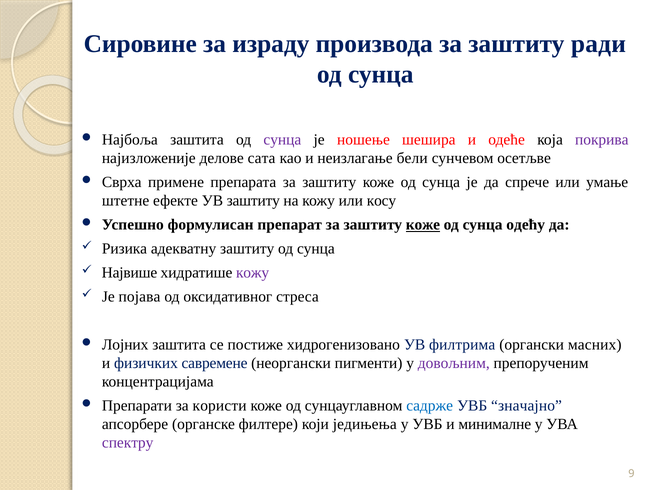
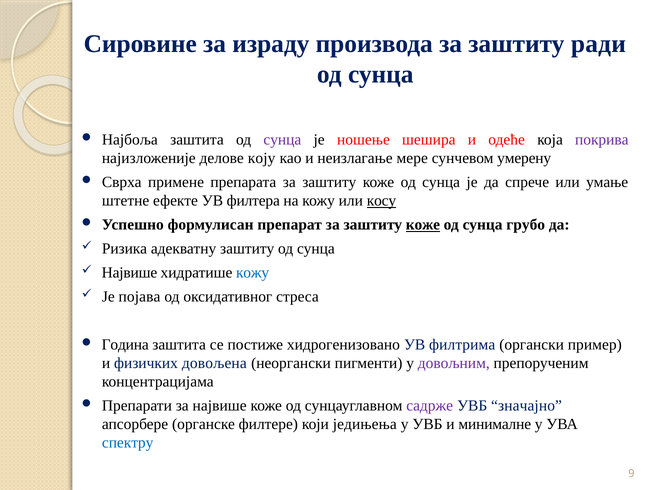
сата: сата -> коју
бели: бели -> мере
осетљве: осетљве -> умерену
УВ заштиту: заштиту -> филтера
косу underline: none -> present
одећу: одећу -> грубо
кожу at (253, 273) colour: purple -> blue
Лојних: Лојних -> Година
масних: масних -> пример
савремене: савремене -> довољена
за користи: користи -> највише
садрже colour: blue -> purple
спектру colour: purple -> blue
